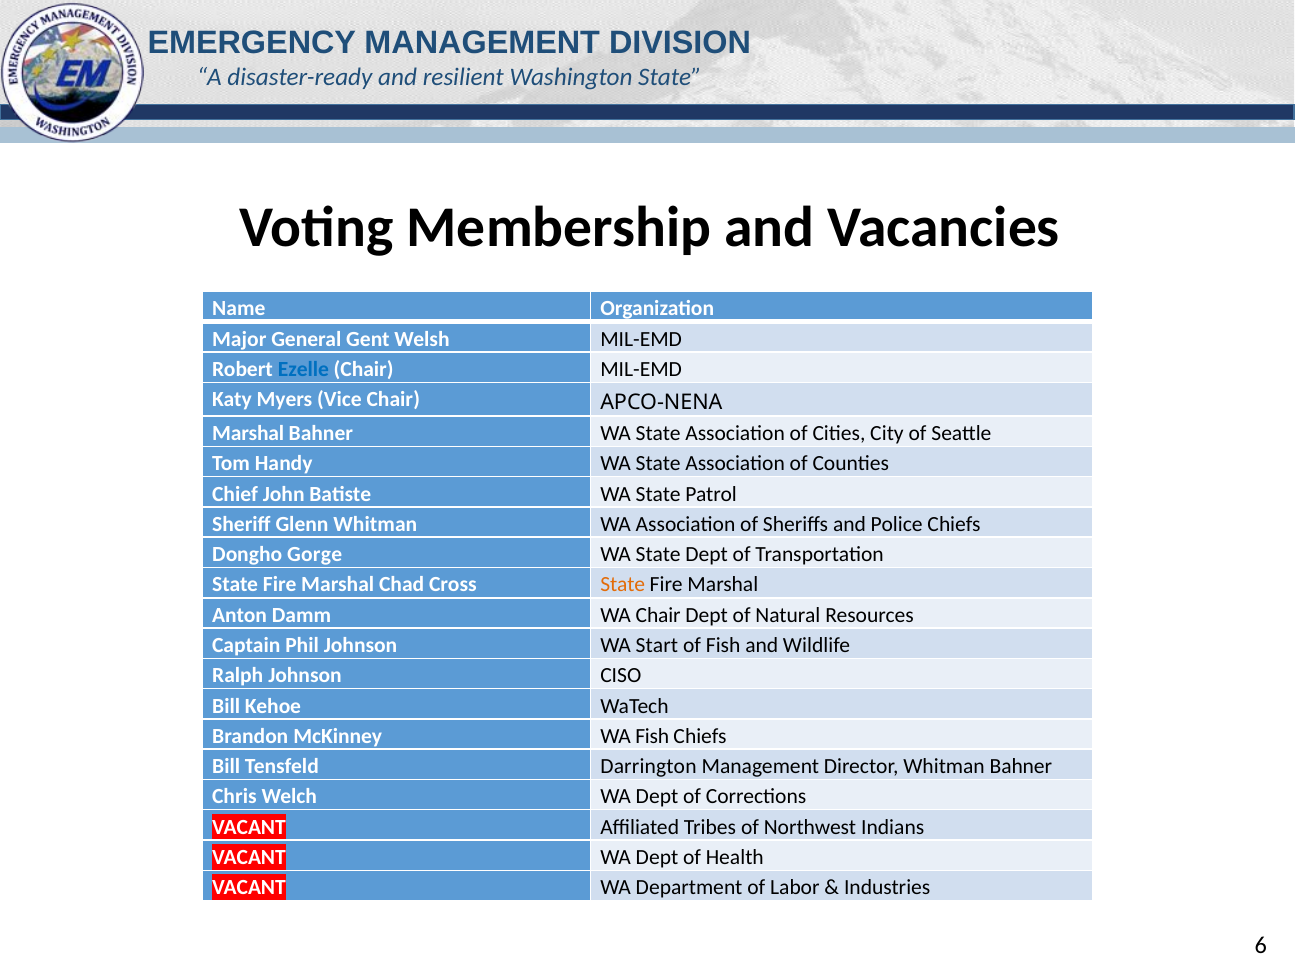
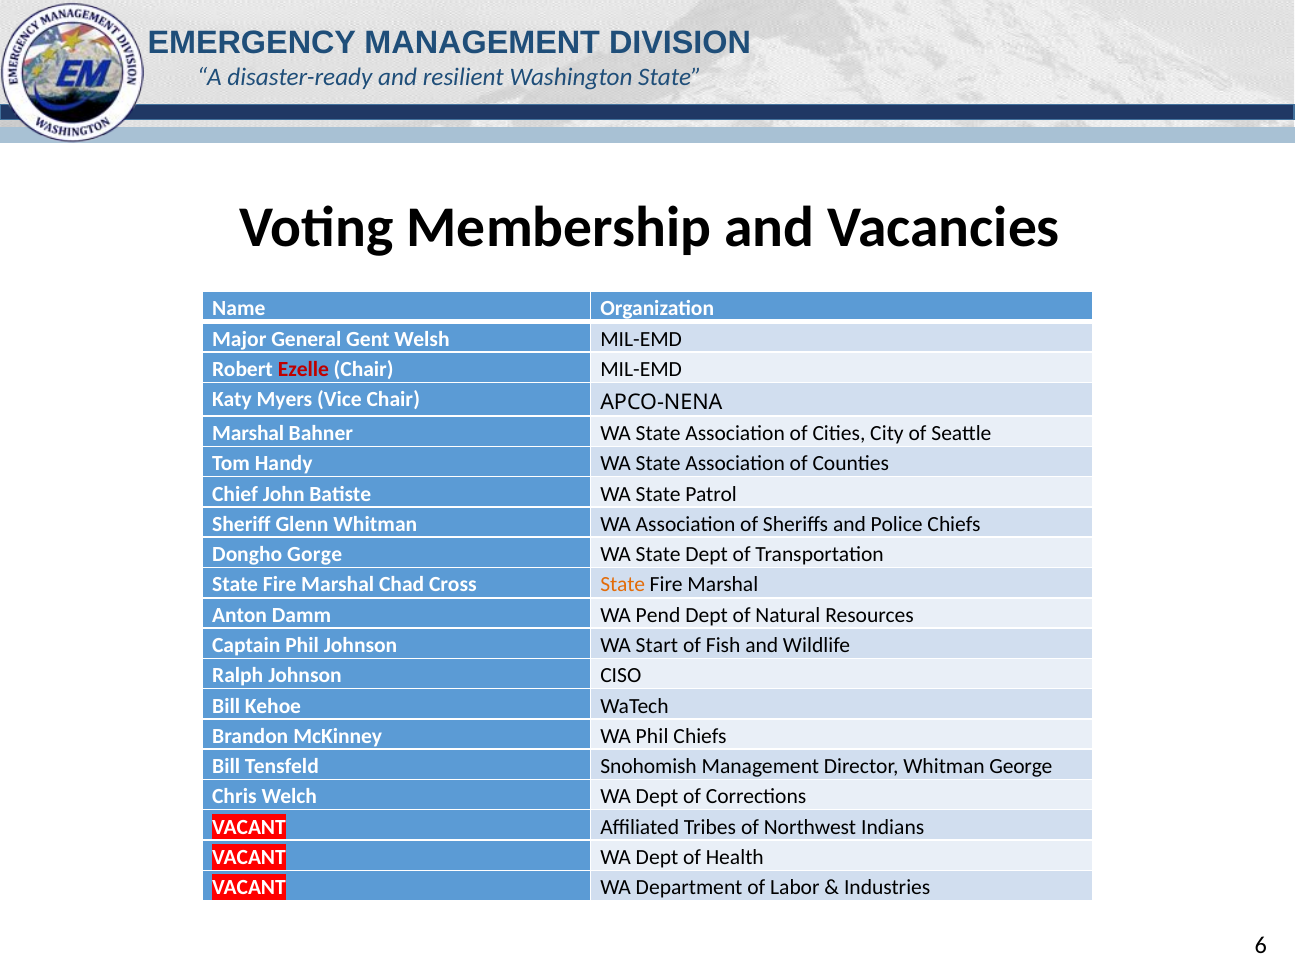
Ezelle colour: blue -> red
WA Chair: Chair -> Pend
WA Fish: Fish -> Phil
Darrington: Darrington -> Snohomish
Whitman Bahner: Bahner -> George
